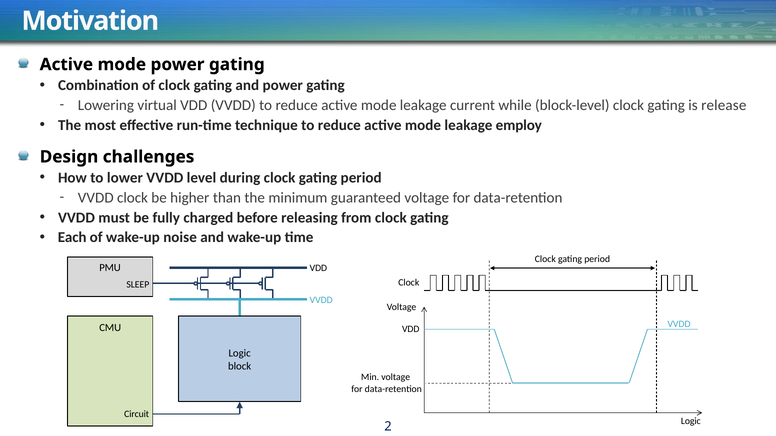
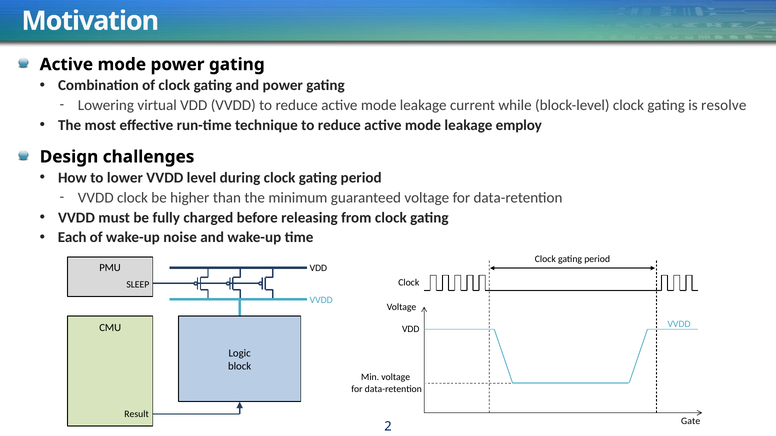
release: release -> resolve
Circuit: Circuit -> Result
Logic at (691, 422): Logic -> Gate
